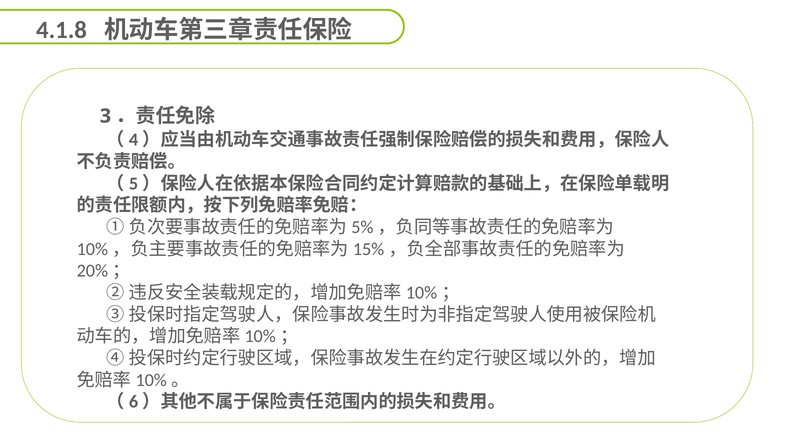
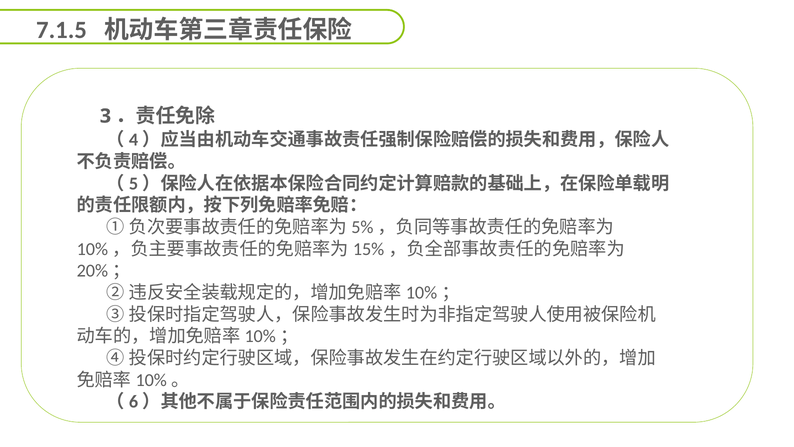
4.1.8: 4.1.8 -> 7.1.5
